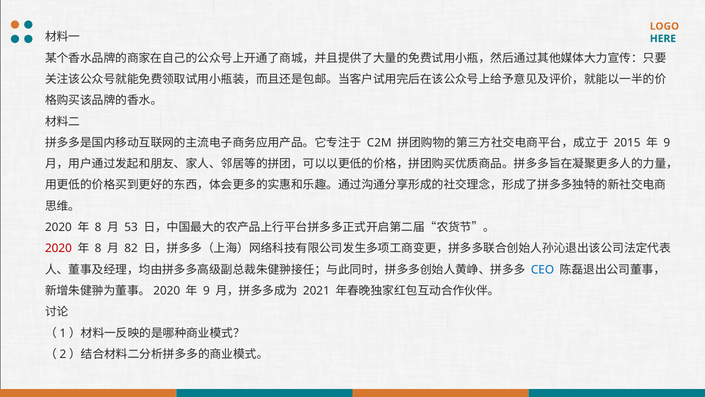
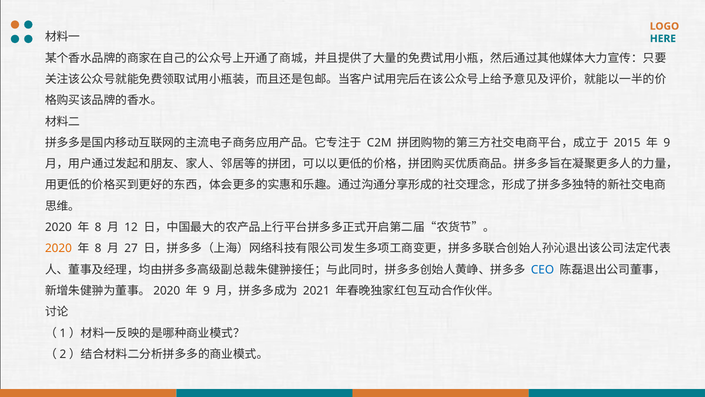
53: 53 -> 12
2020 at (58, 248) colour: red -> orange
82: 82 -> 27
